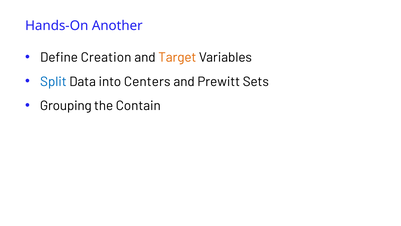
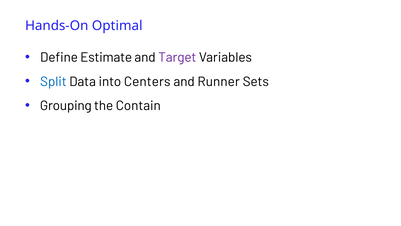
Another: Another -> Optimal
Creation: Creation -> Estimate
Target colour: orange -> purple
Prewitt: Prewitt -> Runner
